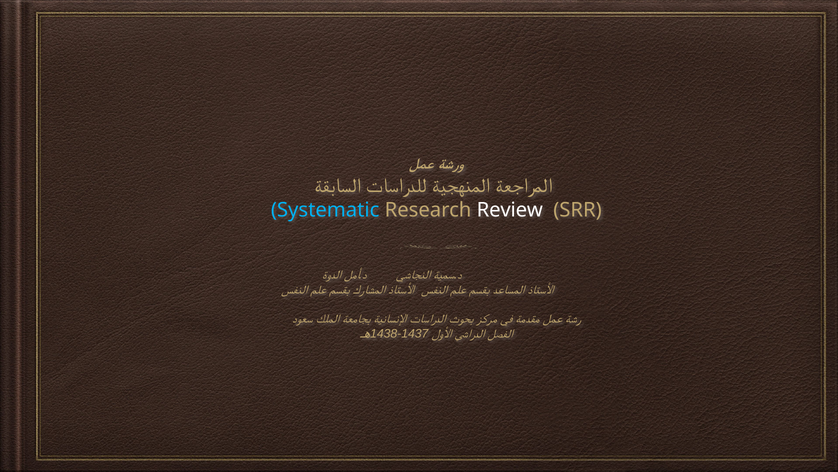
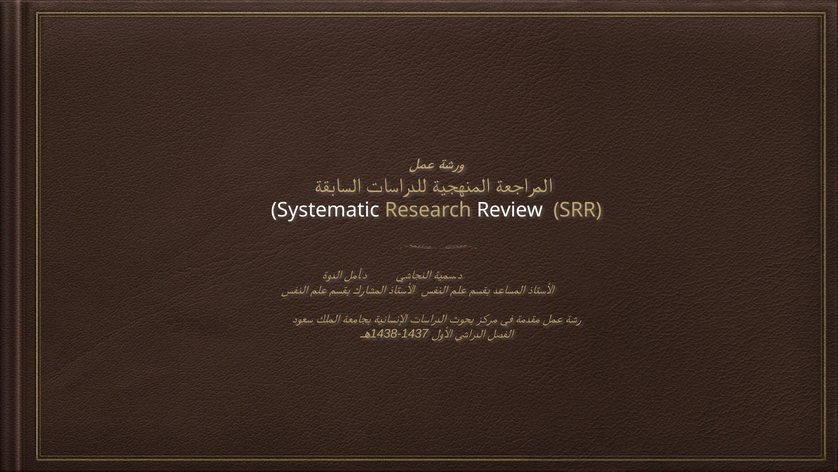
Systematic colour: light blue -> white
